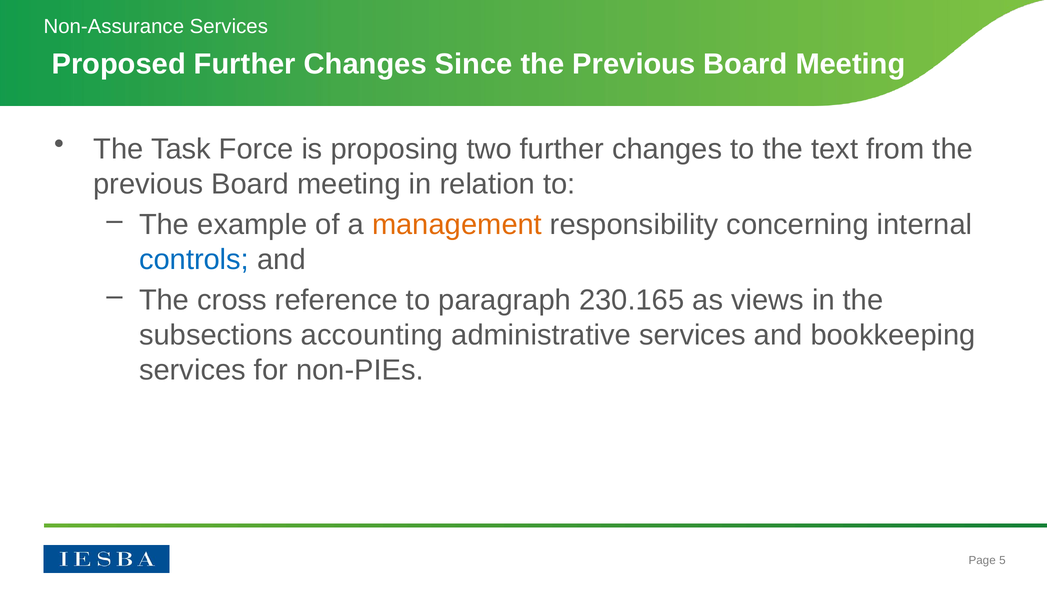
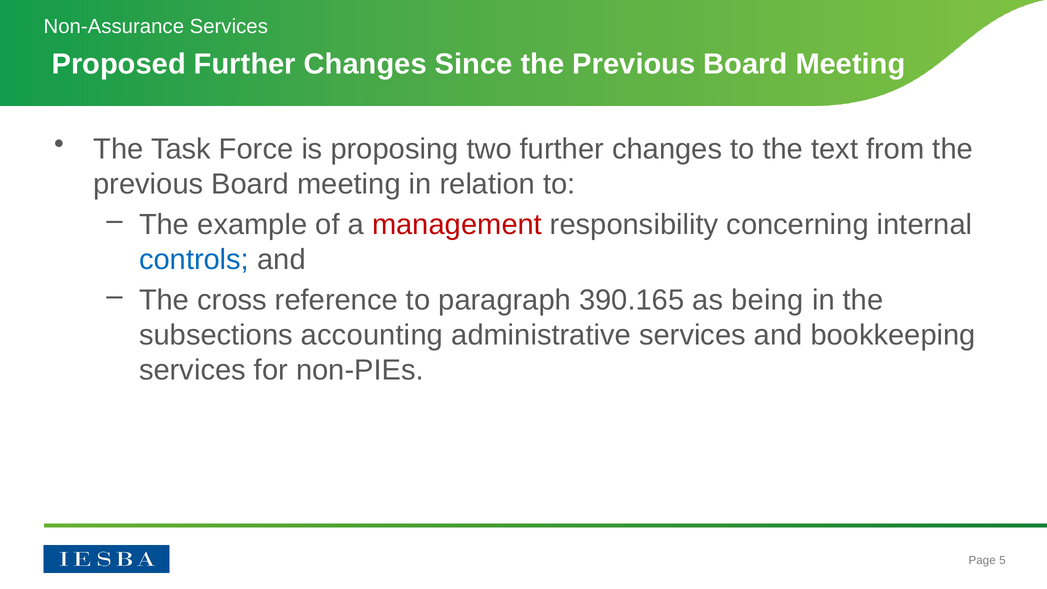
management colour: orange -> red
230.165: 230.165 -> 390.165
views: views -> being
